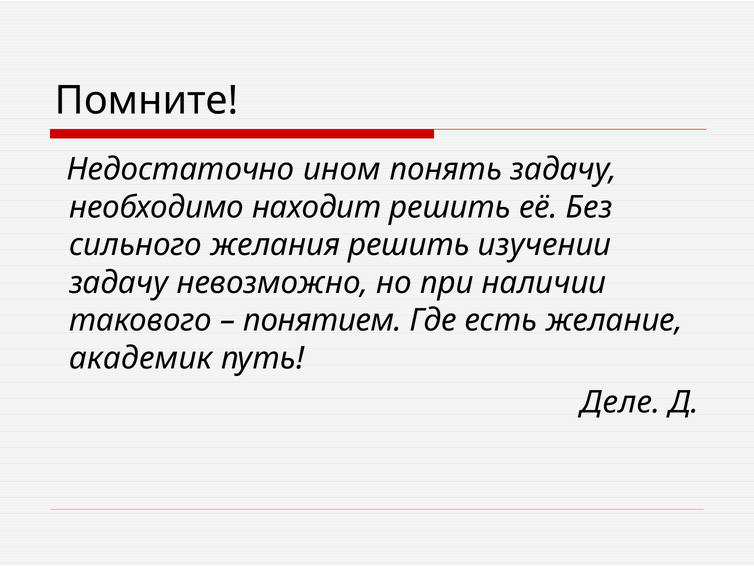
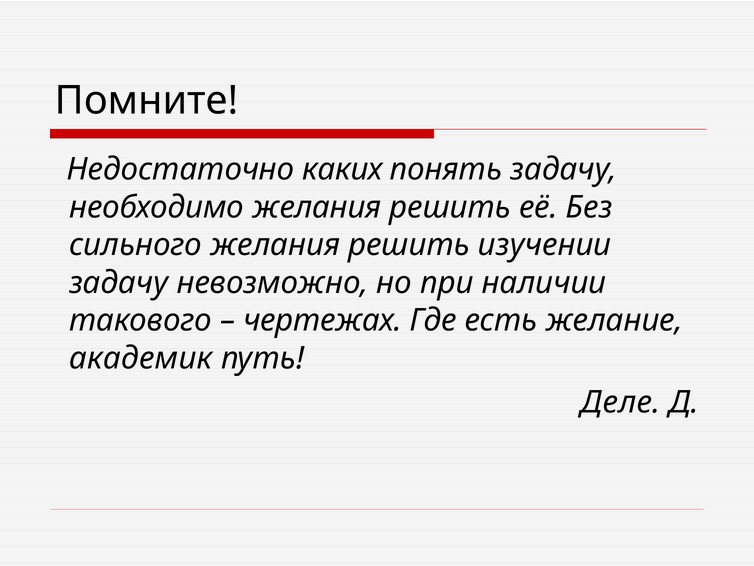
ином: ином -> каких
необходимо находит: находит -> желания
понятием: понятием -> чертежах
